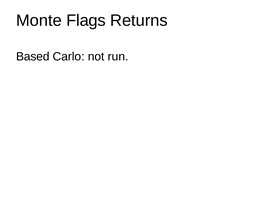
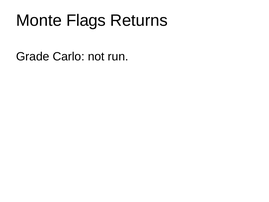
Based: Based -> Grade
